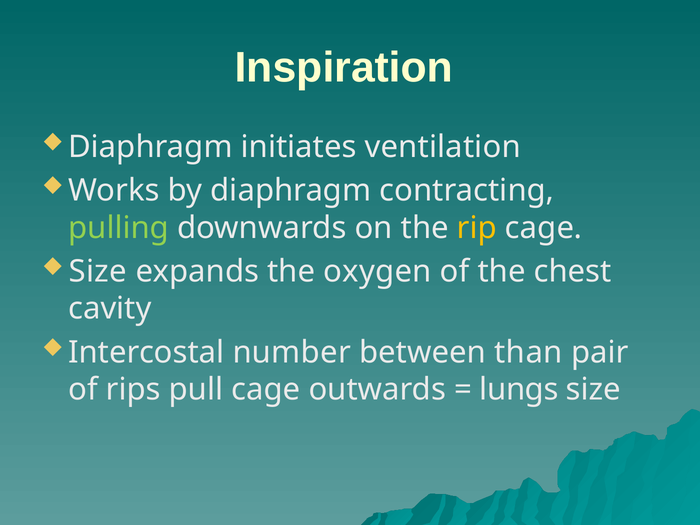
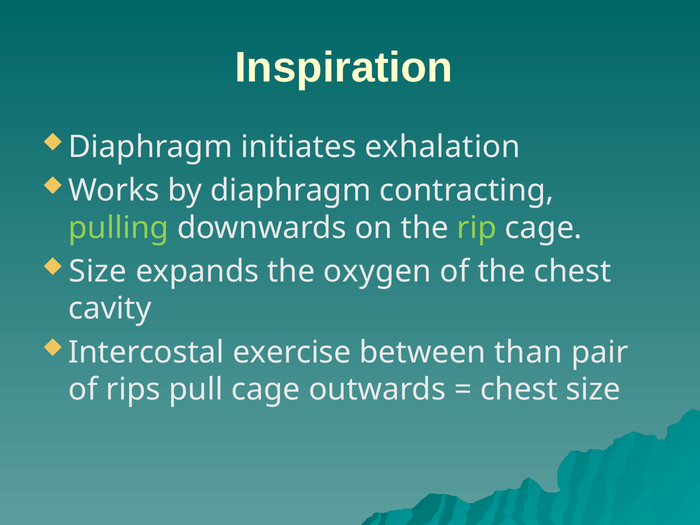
ventilation: ventilation -> exhalation
rip colour: yellow -> light green
number: number -> exercise
lungs at (519, 390): lungs -> chest
